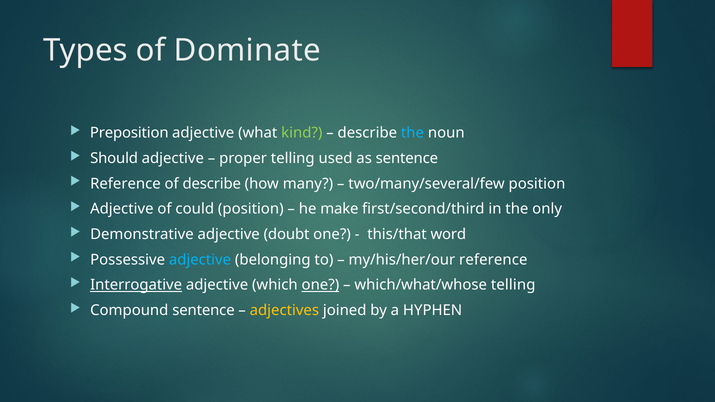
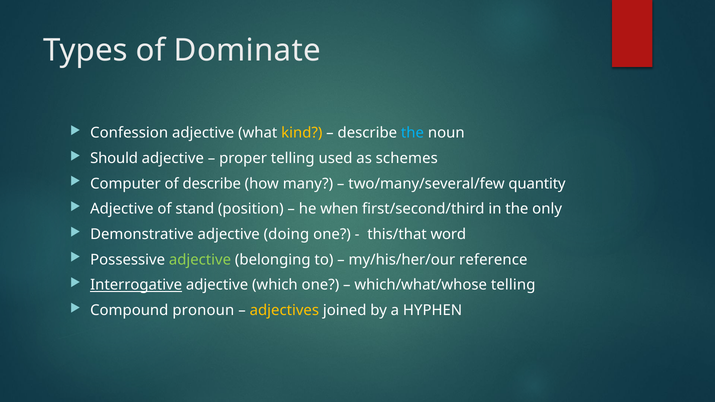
Preposition: Preposition -> Confession
kind colour: light green -> yellow
as sentence: sentence -> schemes
Reference at (125, 184): Reference -> Computer
two/many/several/few position: position -> quantity
could: could -> stand
make: make -> when
doubt: doubt -> doing
adjective at (200, 260) colour: light blue -> light green
one at (320, 285) underline: present -> none
Compound sentence: sentence -> pronoun
